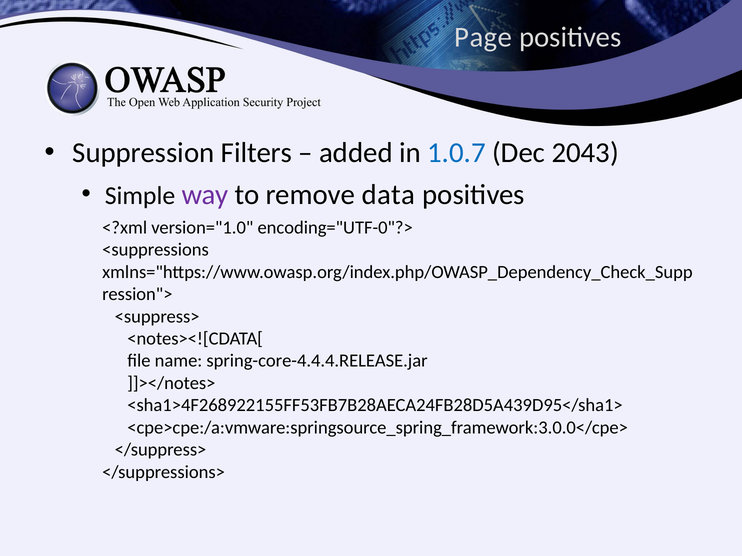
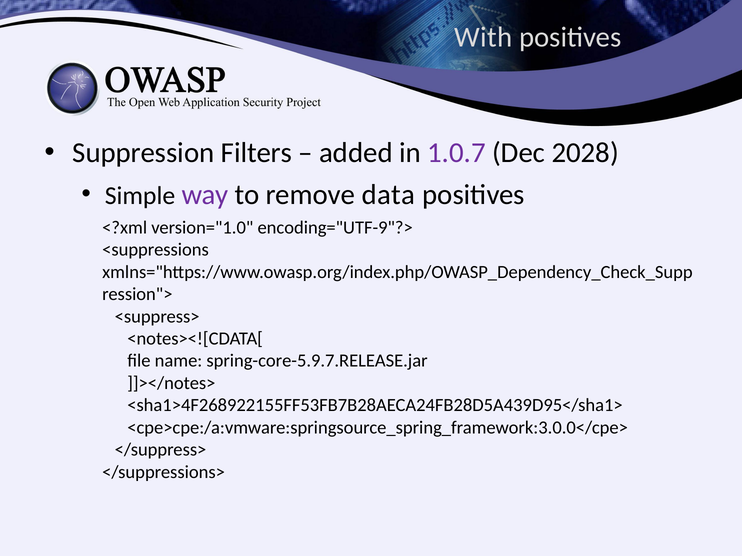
Page: Page -> With
1.0.7 colour: blue -> purple
2043: 2043 -> 2028
encoding="UTF-0"?>: encoding="UTF-0"?> -> encoding="UTF-9"?>
spring-core-4.4.4.RELEASE.jar: spring-core-4.4.4.RELEASE.jar -> spring-core-5.9.7.RELEASE.jar
